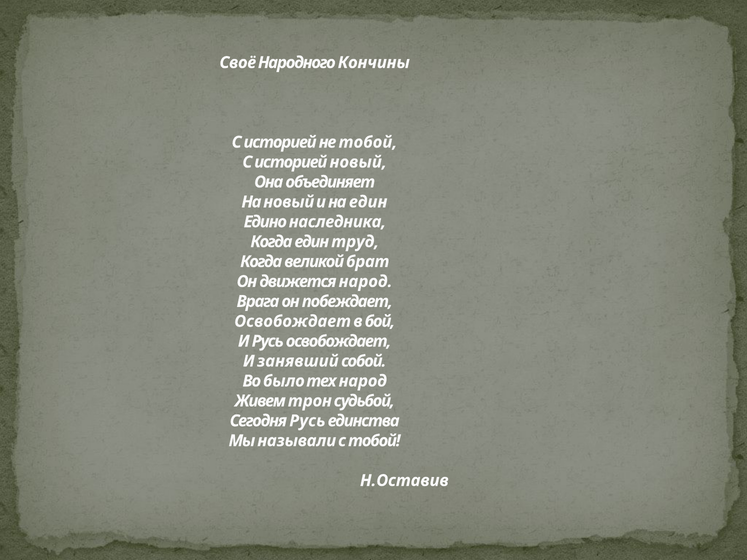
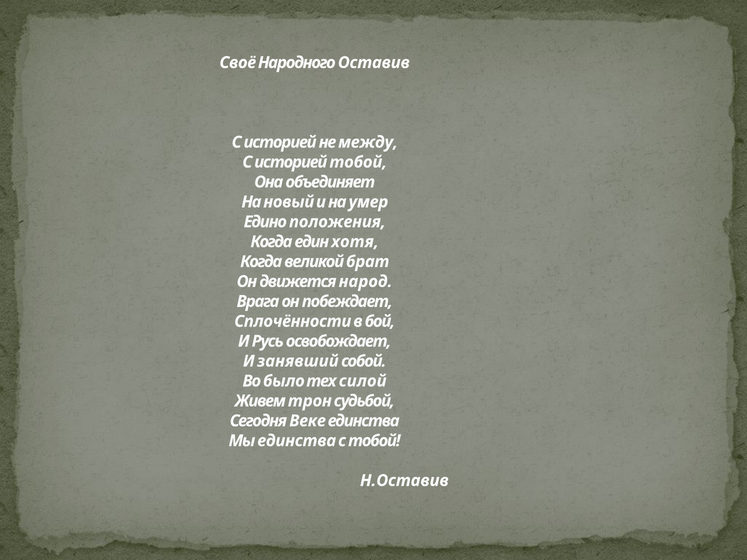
Кончины: Кончины -> Оставив
не тобой: тобой -> между
историей новый: новый -> тобой
на един: един -> умер
наследника: наследника -> положения
труд: труд -> хотя
Освобождает at (293, 321): Освобождает -> Сплочённости
тех народ: народ -> силой
Сегодня Русь: Русь -> Веке
Мы называли: называли -> единства
